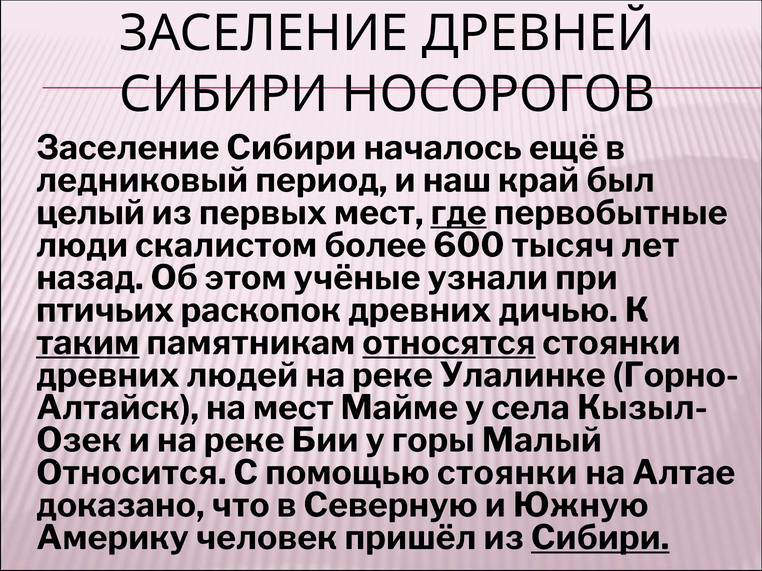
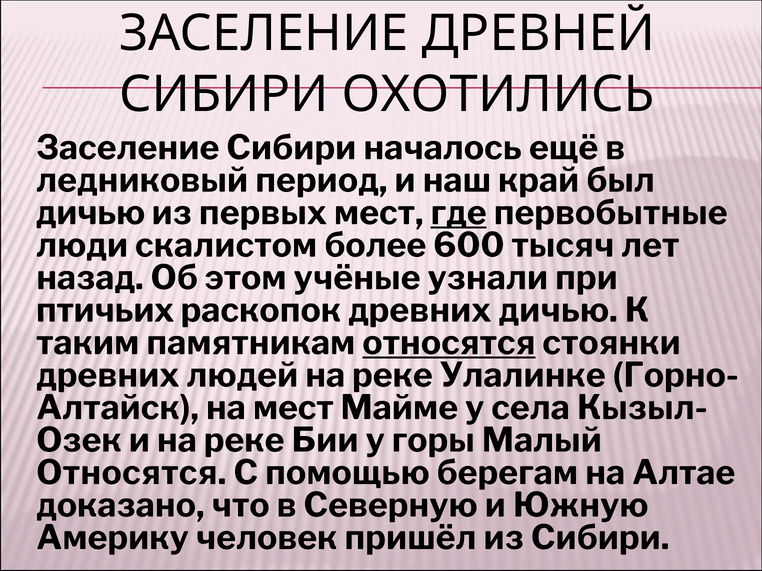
НОСОРОГОВ: НОСОРОГОВ -> ОХОТИЛИСЬ
целый at (91, 213): целый -> дичью
таким underline: present -> none
Относится at (131, 473): Относится -> Относятся
помощью стоянки: стоянки -> берегам
Сибири at (600, 538) underline: present -> none
